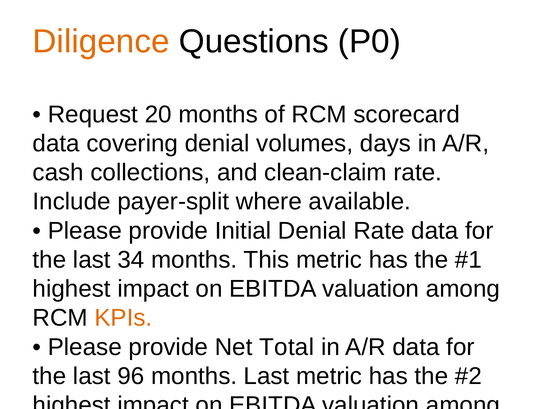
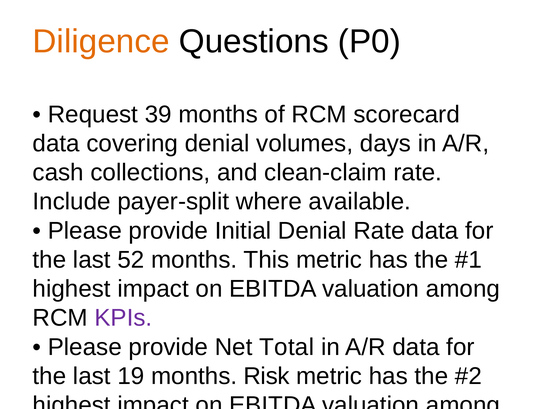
20: 20 -> 39
34: 34 -> 52
KPIs at (123, 318) colour: orange -> purple
96: 96 -> 19
months Last: Last -> Risk
